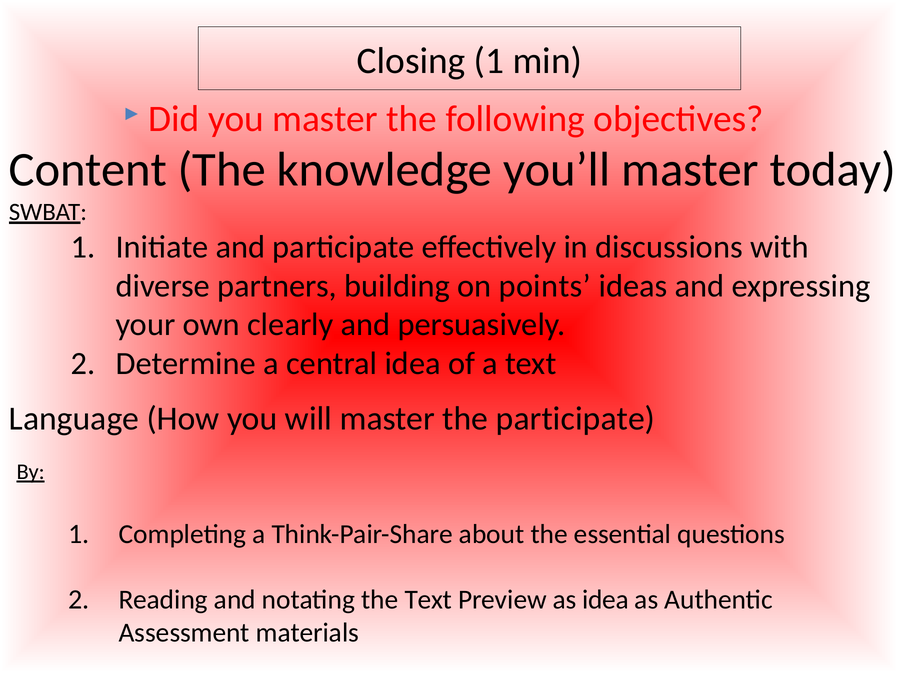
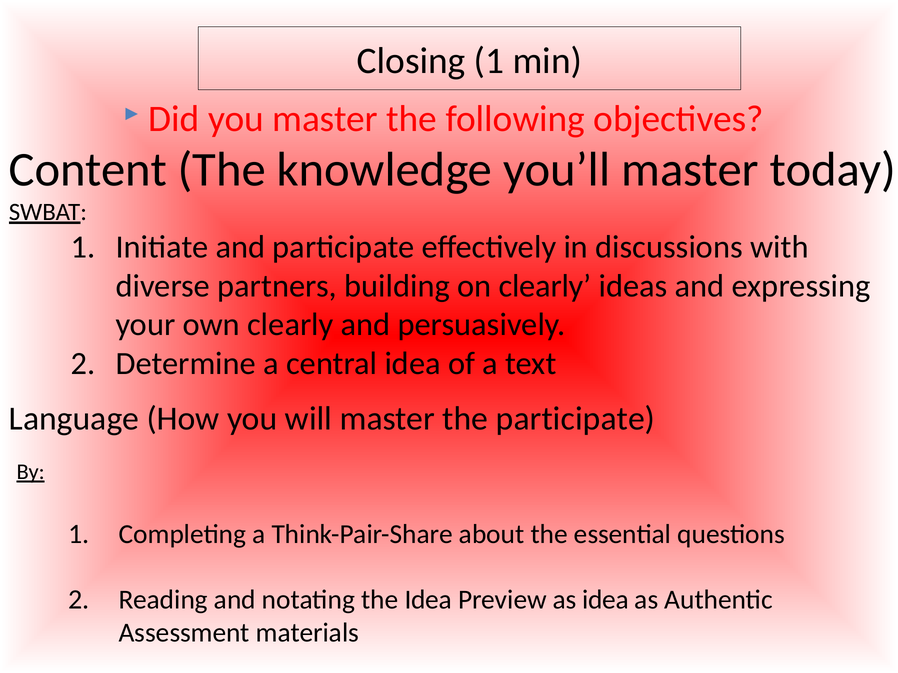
on points: points -> clearly
the Text: Text -> Idea
